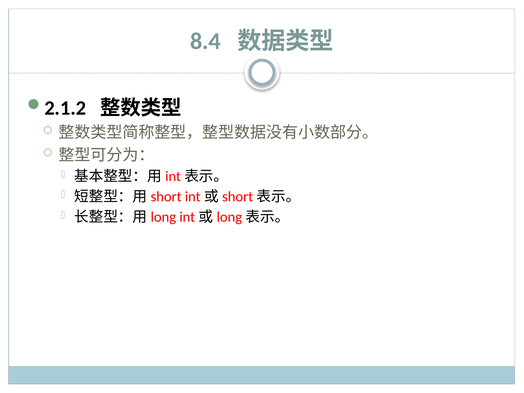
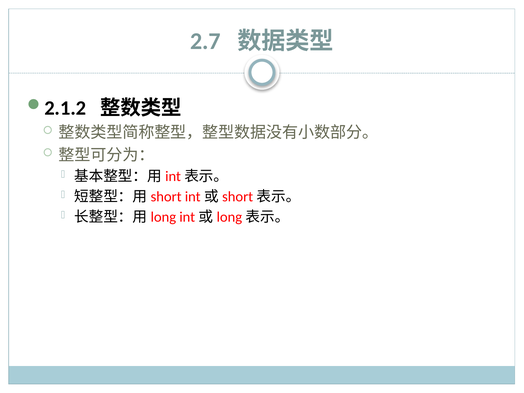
8.4: 8.4 -> 2.7
